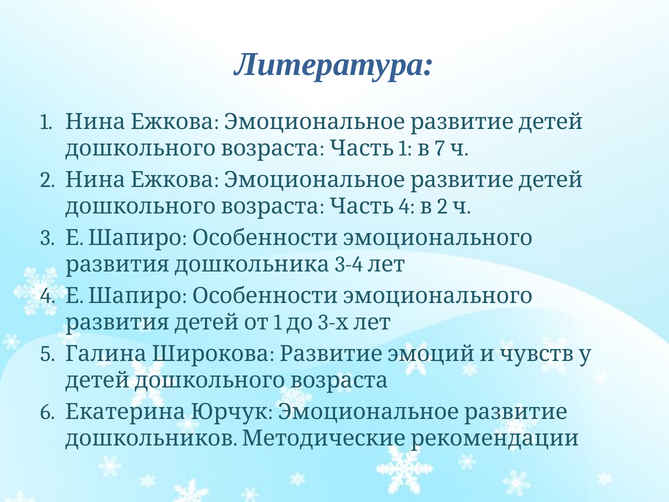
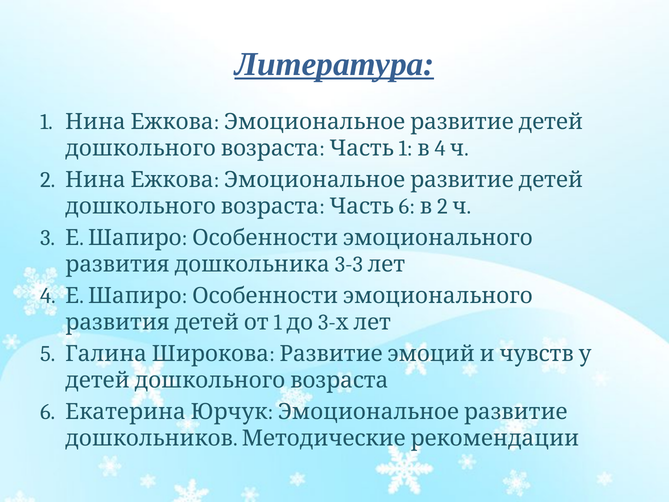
Литература underline: none -> present
1 7: 7 -> 4
4 at (407, 206): 4 -> 6
3-4: 3-4 -> 3-3
